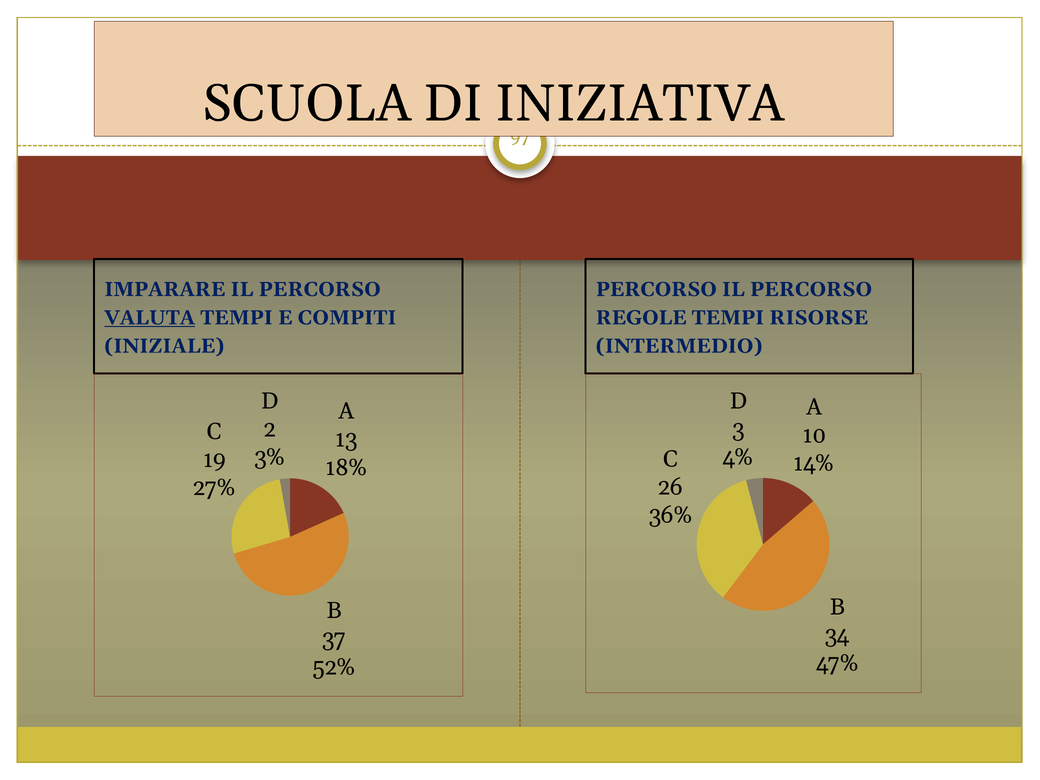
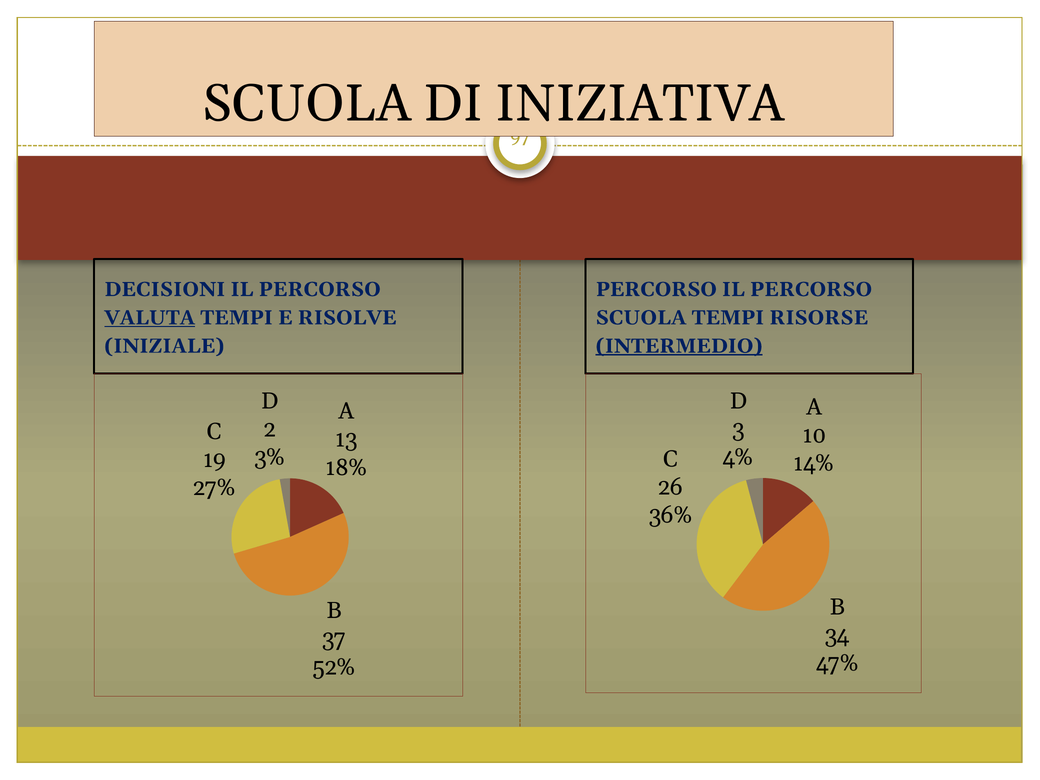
IMPARARE: IMPARARE -> DECISIONI
COMPITI: COMPITI -> RISOLVE
REGOLE at (641, 318): REGOLE -> SCUOLA
INTERMEDIO underline: none -> present
